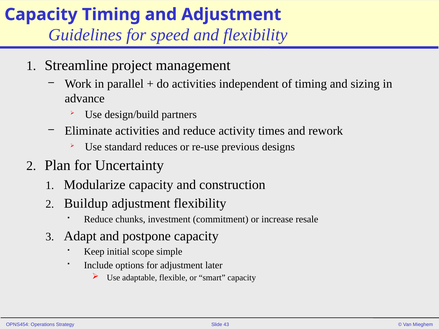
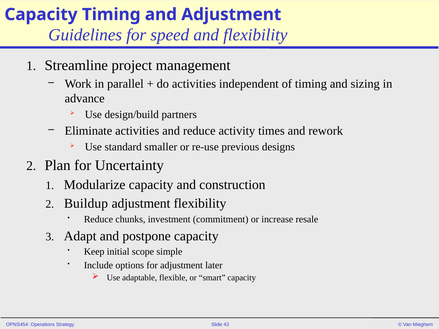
reduces: reduces -> smaller
